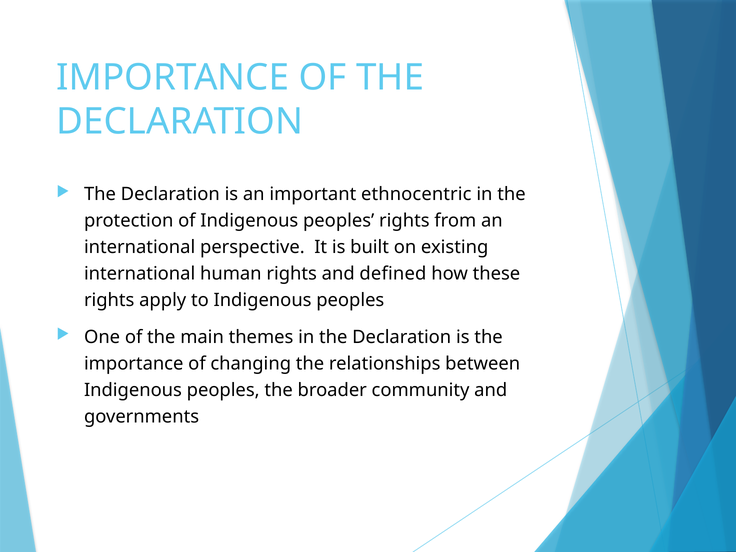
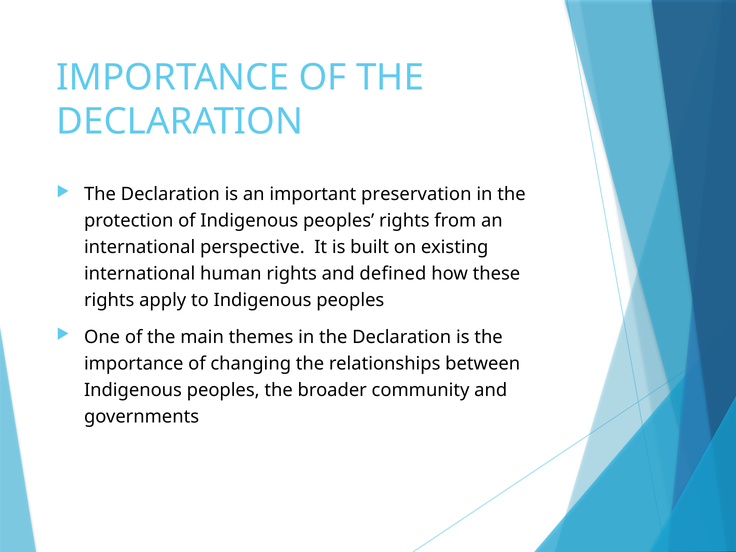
ethnocentric: ethnocentric -> preservation
